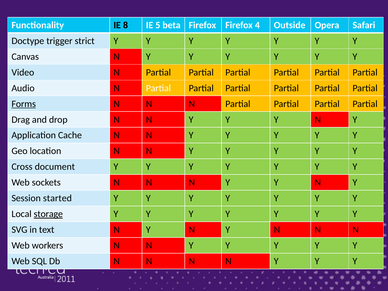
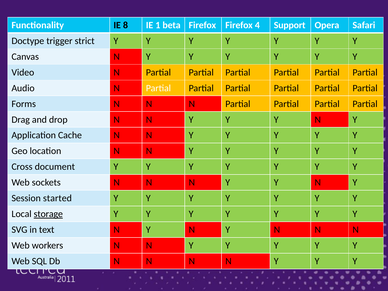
5: 5 -> 1
Outside: Outside -> Support
Forms underline: present -> none
